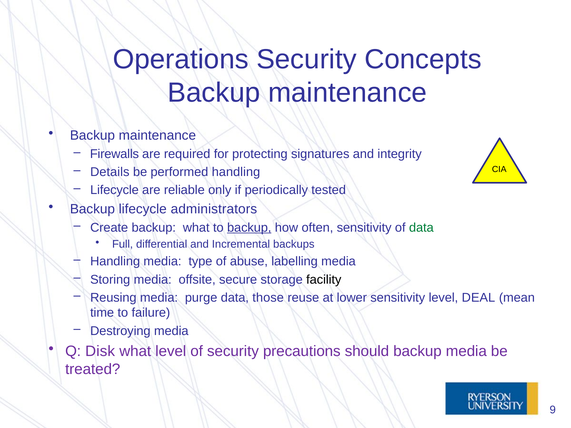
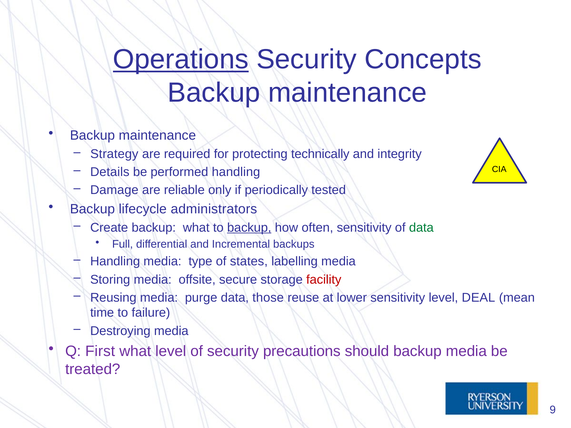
Operations underline: none -> present
Firewalls: Firewalls -> Strategy
signatures: signatures -> technically
Lifecycle at (114, 190): Lifecycle -> Damage
abuse: abuse -> states
facility colour: black -> red
Disk: Disk -> First
